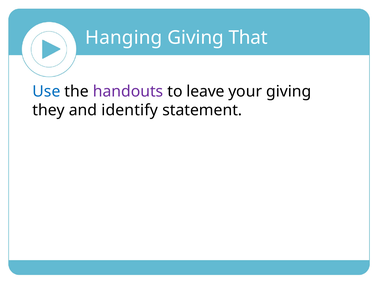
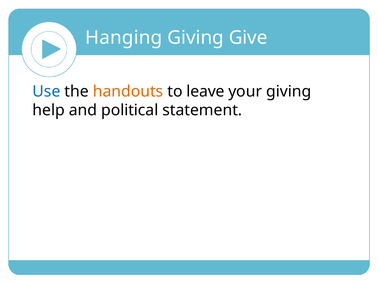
That: That -> Give
handouts colour: purple -> orange
they: they -> help
identify: identify -> political
